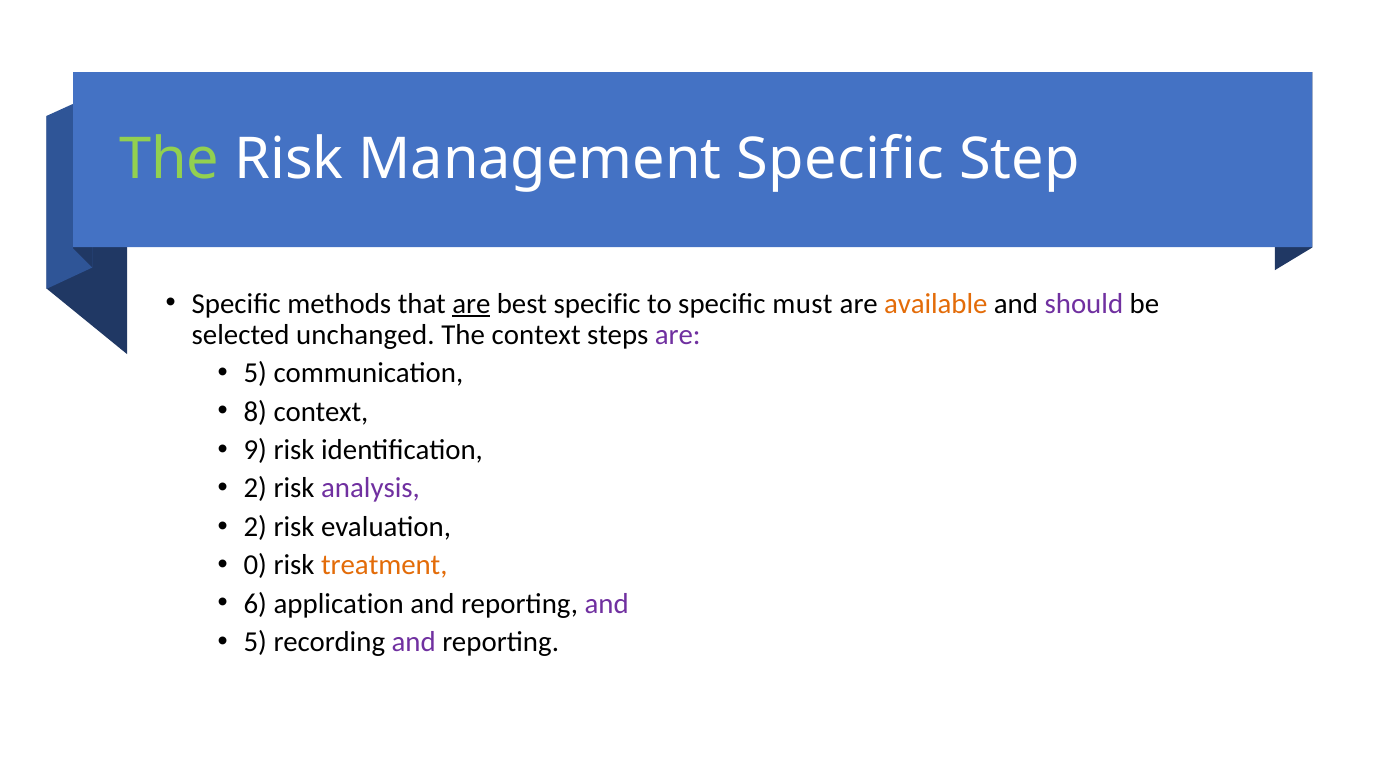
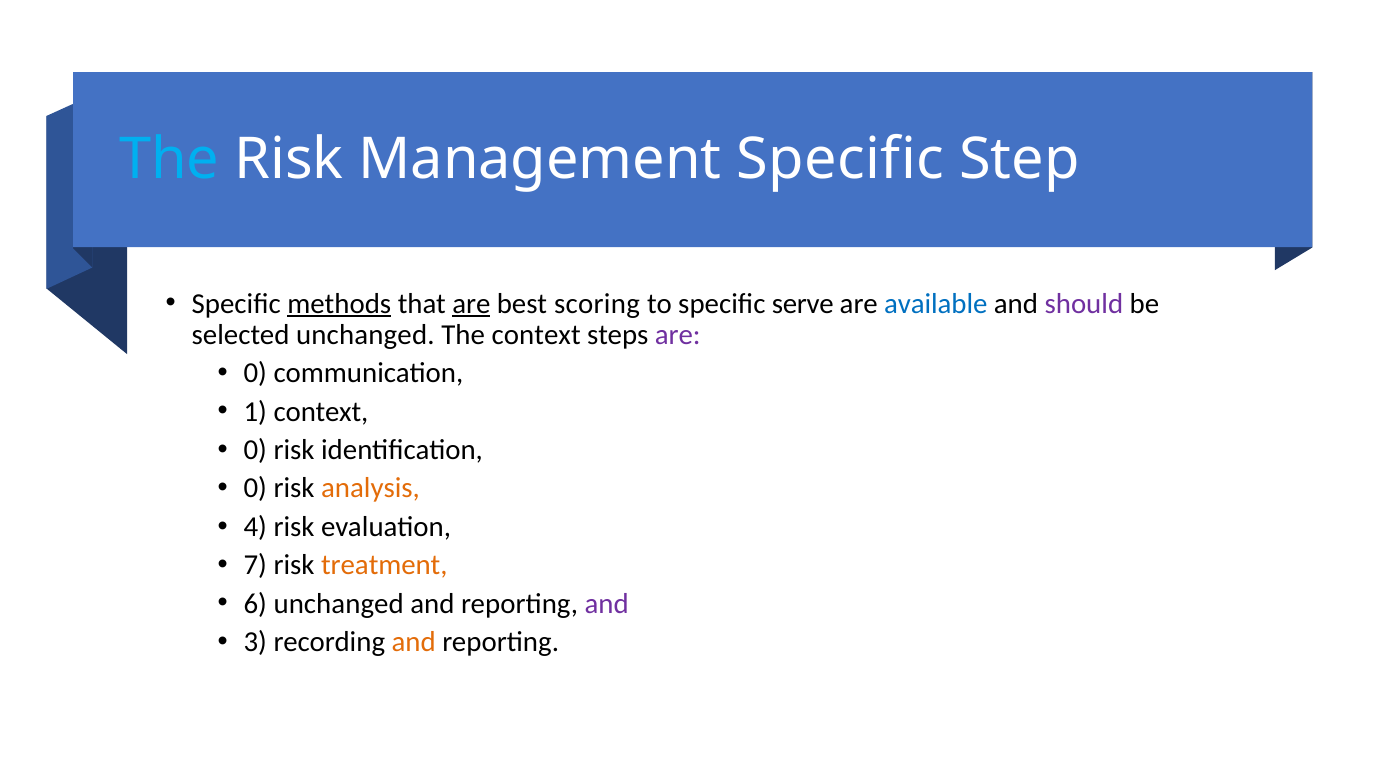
The at (169, 159) colour: light green -> light blue
methods underline: none -> present
best specific: specific -> scoring
must: must -> serve
available colour: orange -> blue
5 at (255, 373): 5 -> 0
8: 8 -> 1
9 at (255, 450): 9 -> 0
2 at (255, 488): 2 -> 0
analysis colour: purple -> orange
2 at (255, 527): 2 -> 4
0: 0 -> 7
6 application: application -> unchanged
5 at (255, 642): 5 -> 3
and at (414, 642) colour: purple -> orange
